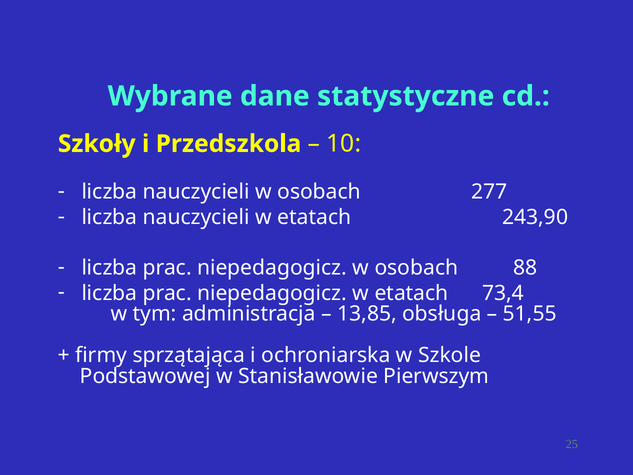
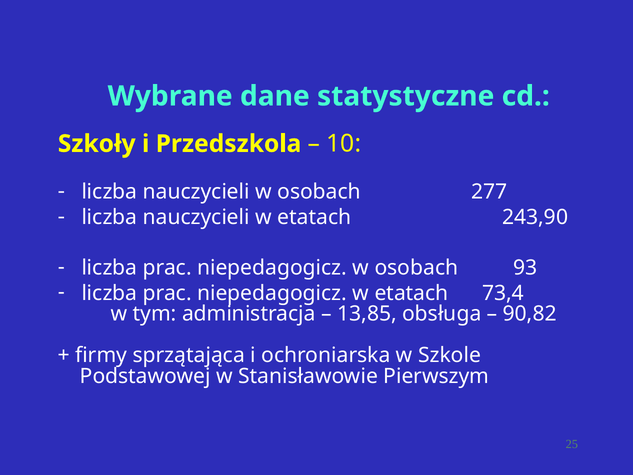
88: 88 -> 93
51,55: 51,55 -> 90,82
